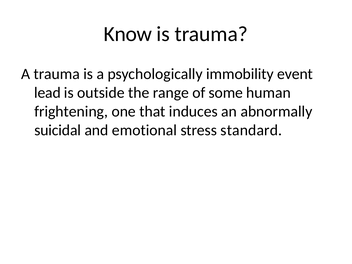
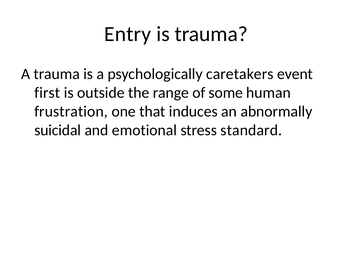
Know: Know -> Entry
immobility: immobility -> caretakers
lead: lead -> first
frightening: frightening -> frustration
